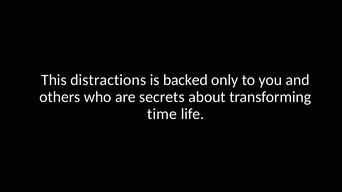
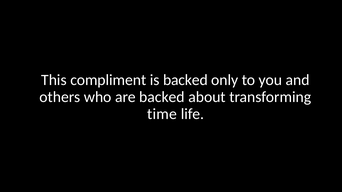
distractions: distractions -> compliment
are secrets: secrets -> backed
